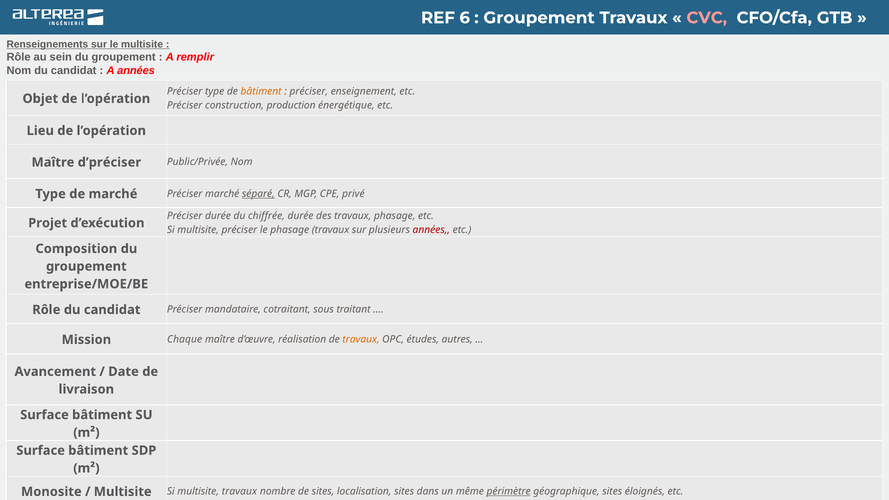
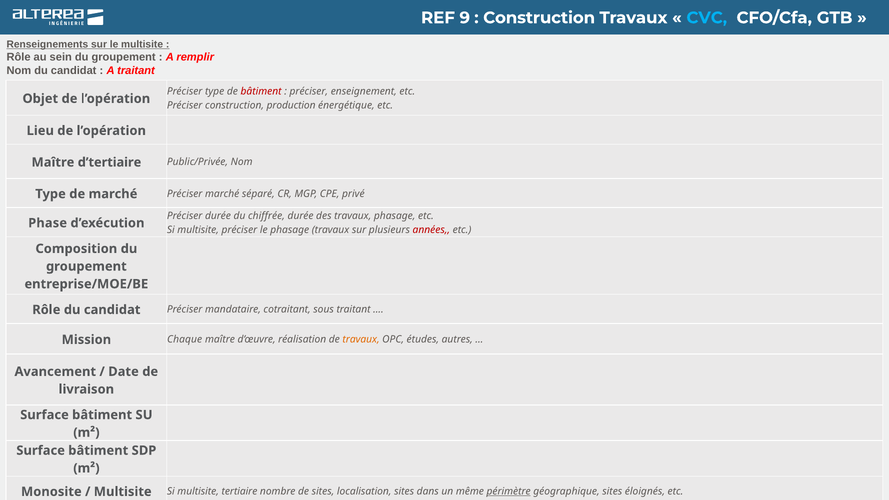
6: 6 -> 9
Groupement at (539, 18): Groupement -> Construction
CVC colour: pink -> light blue
A années: années -> traitant
bâtiment at (261, 92) colour: orange -> red
d’préciser: d’préciser -> d’tertiaire
séparé underline: present -> none
Projet: Projet -> Phase
multisite travaux: travaux -> tertiaire
